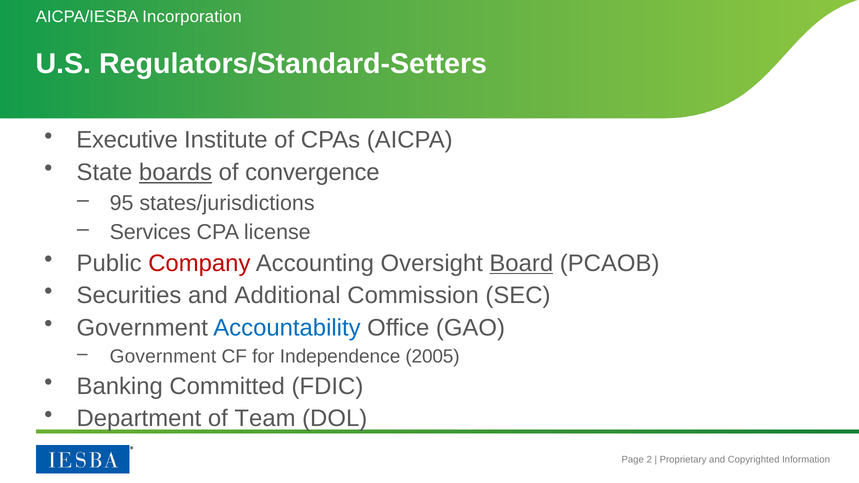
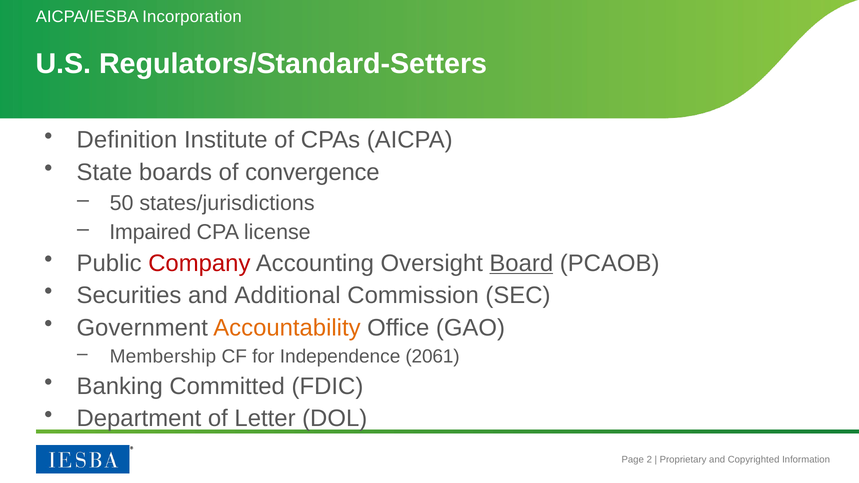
Executive: Executive -> Definition
boards underline: present -> none
95: 95 -> 50
Services: Services -> Impaired
Accountability colour: blue -> orange
Government at (163, 357): Government -> Membership
2005: 2005 -> 2061
Team: Team -> Letter
